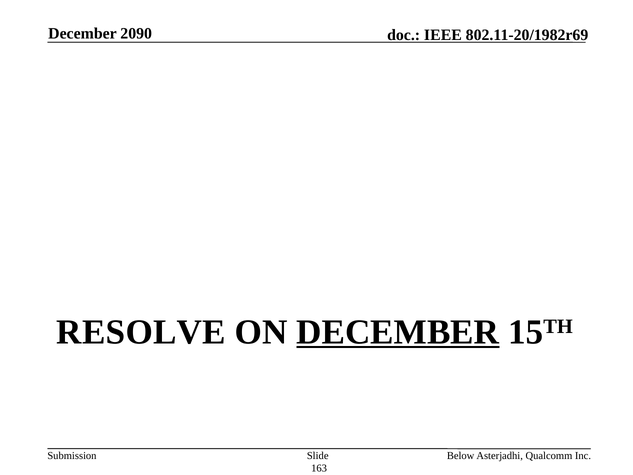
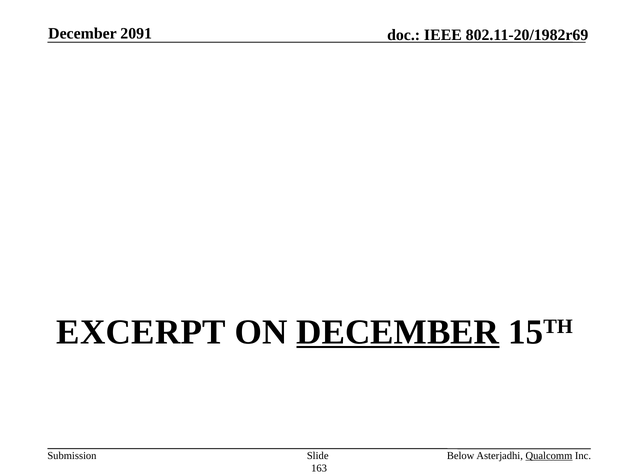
2090: 2090 -> 2091
RESOLVE: RESOLVE -> EXCERPT
Qualcomm underline: none -> present
